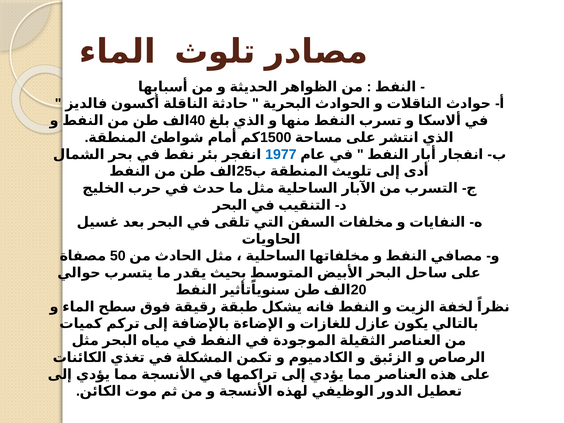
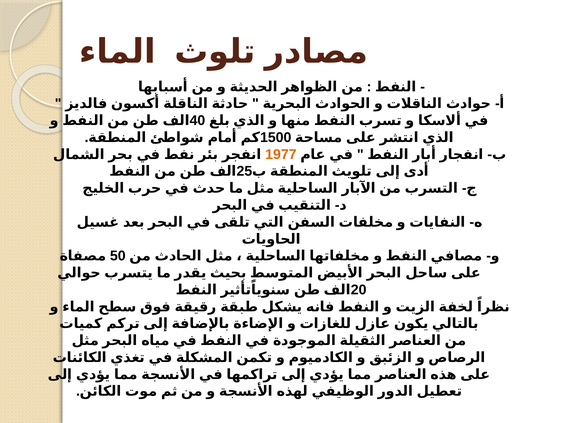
1977 colour: blue -> orange
